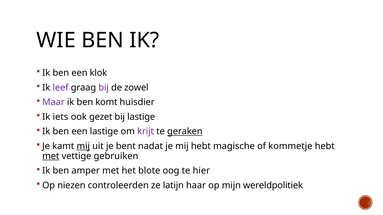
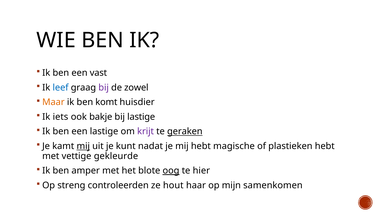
klok: klok -> vast
leef colour: purple -> blue
Maar colour: purple -> orange
gezet: gezet -> bakje
bent: bent -> kunt
kommetje: kommetje -> plastieken
met at (51, 156) underline: present -> none
gebruiken: gebruiken -> gekleurde
oog underline: none -> present
niezen: niezen -> streng
latijn: latijn -> hout
wereldpolitiek: wereldpolitiek -> samenkomen
